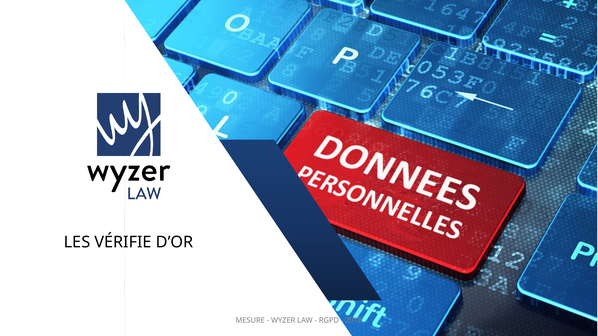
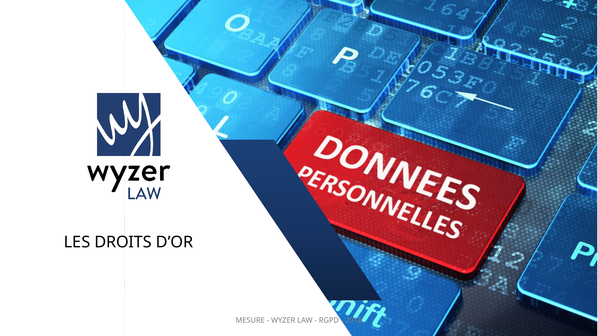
VÉRIFIE: VÉRIFIE -> DROITS
